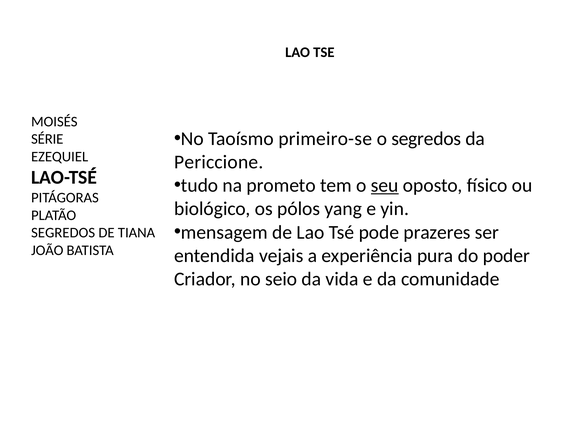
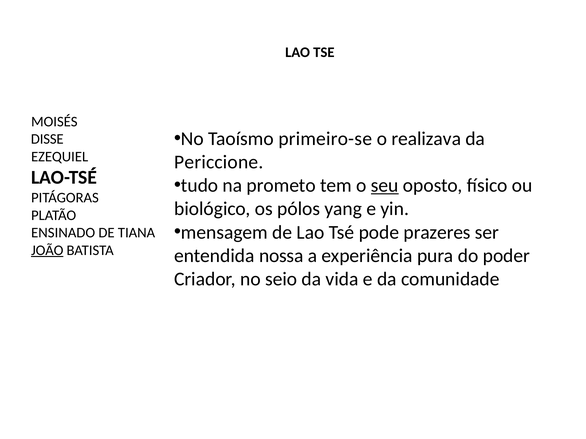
o segredos: segredos -> realizava
SÉRIE: SÉRIE -> DISSE
SEGREDOS at (63, 233): SEGREDOS -> ENSINADO
JOÃO underline: none -> present
vejais: vejais -> nossa
